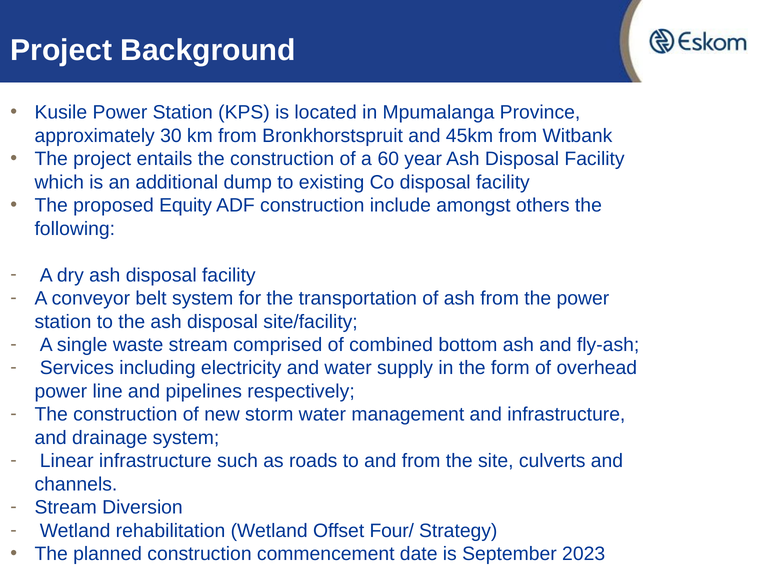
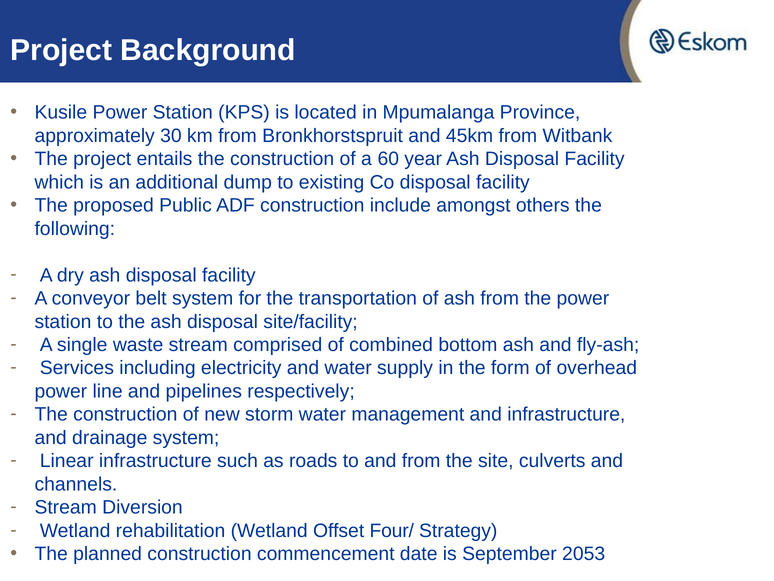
Equity: Equity -> Public
2023: 2023 -> 2053
